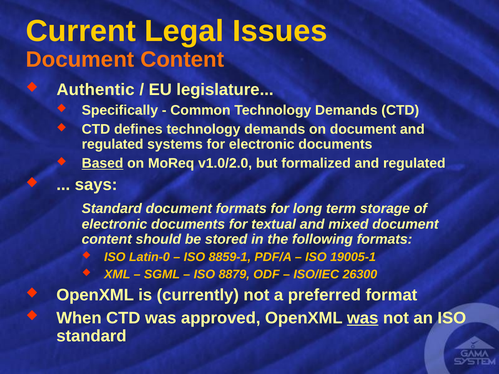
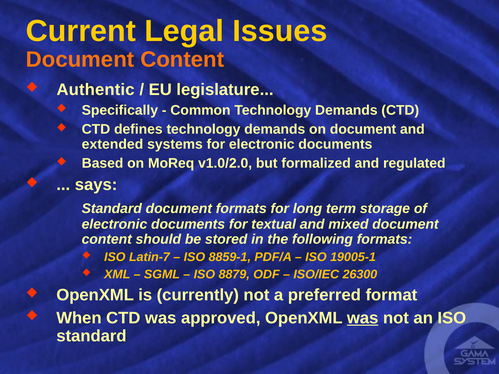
regulated at (113, 144): regulated -> extended
Based underline: present -> none
Latin-0: Latin-0 -> Latin-7
